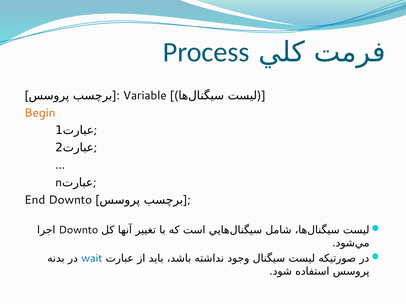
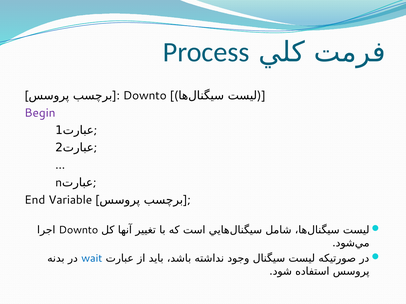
Variable at (145, 96): Variable -> Downto
Begin colour: orange -> purple
End Downto: Downto -> Variable
